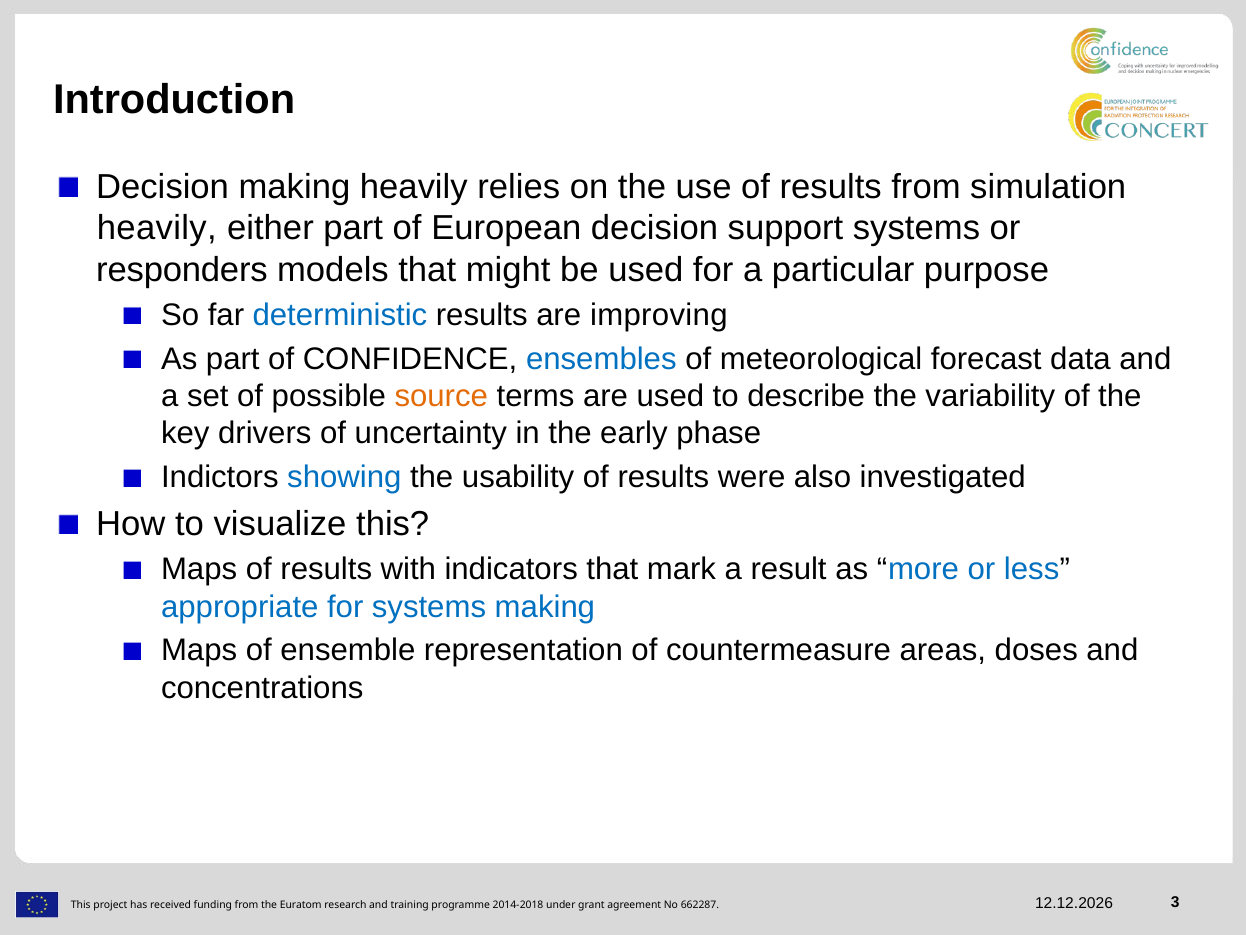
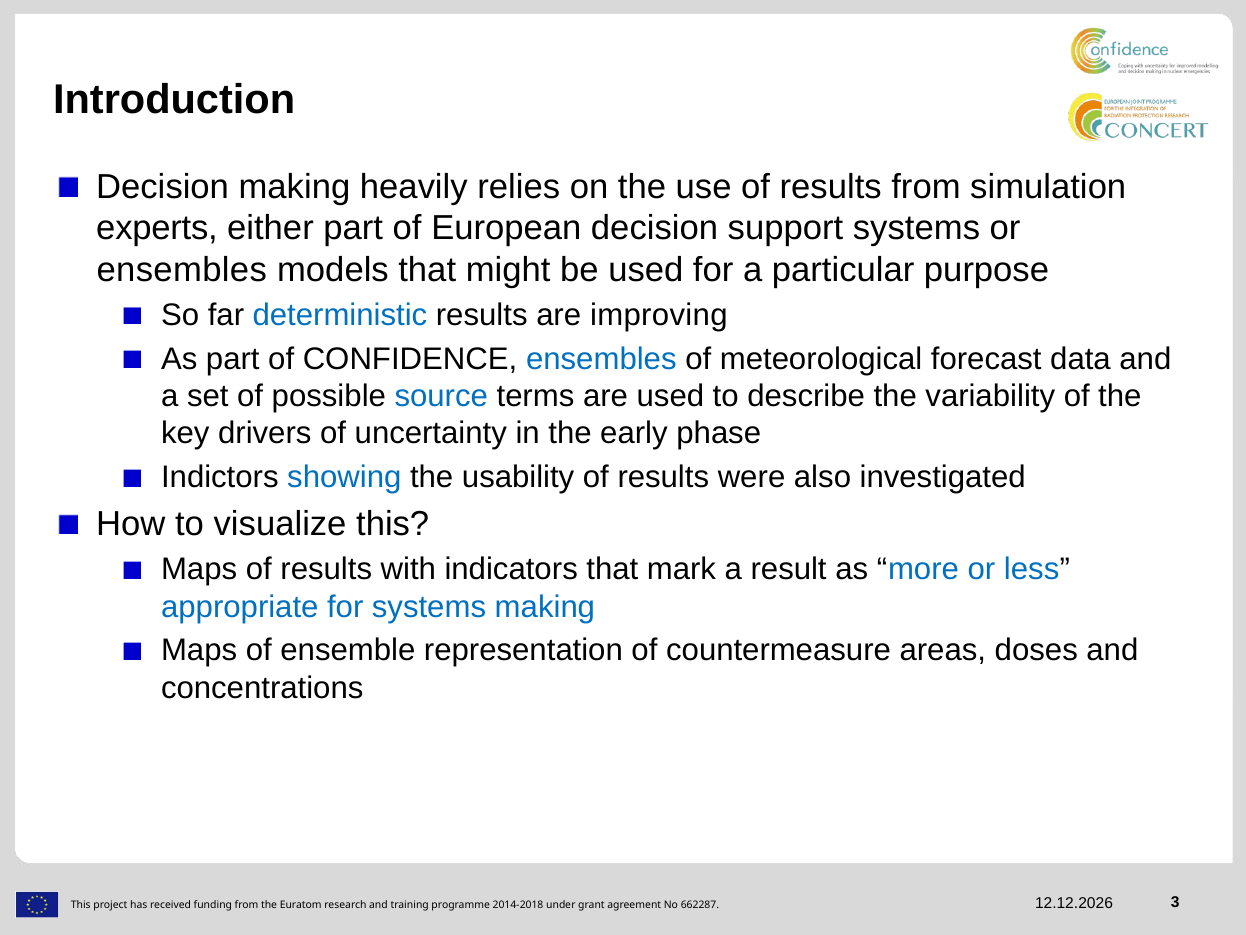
heavily at (157, 228): heavily -> experts
responders at (182, 270): responders -> ensembles
source colour: orange -> blue
